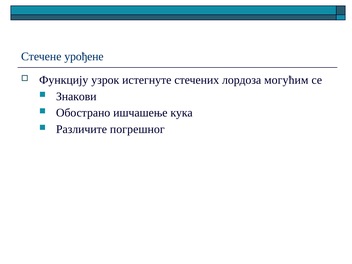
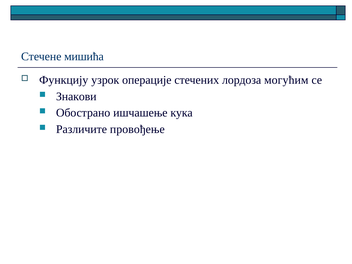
урођене: урођене -> мишића
истегнуте: истегнуте -> операције
погрешног: погрешног -> провођење
